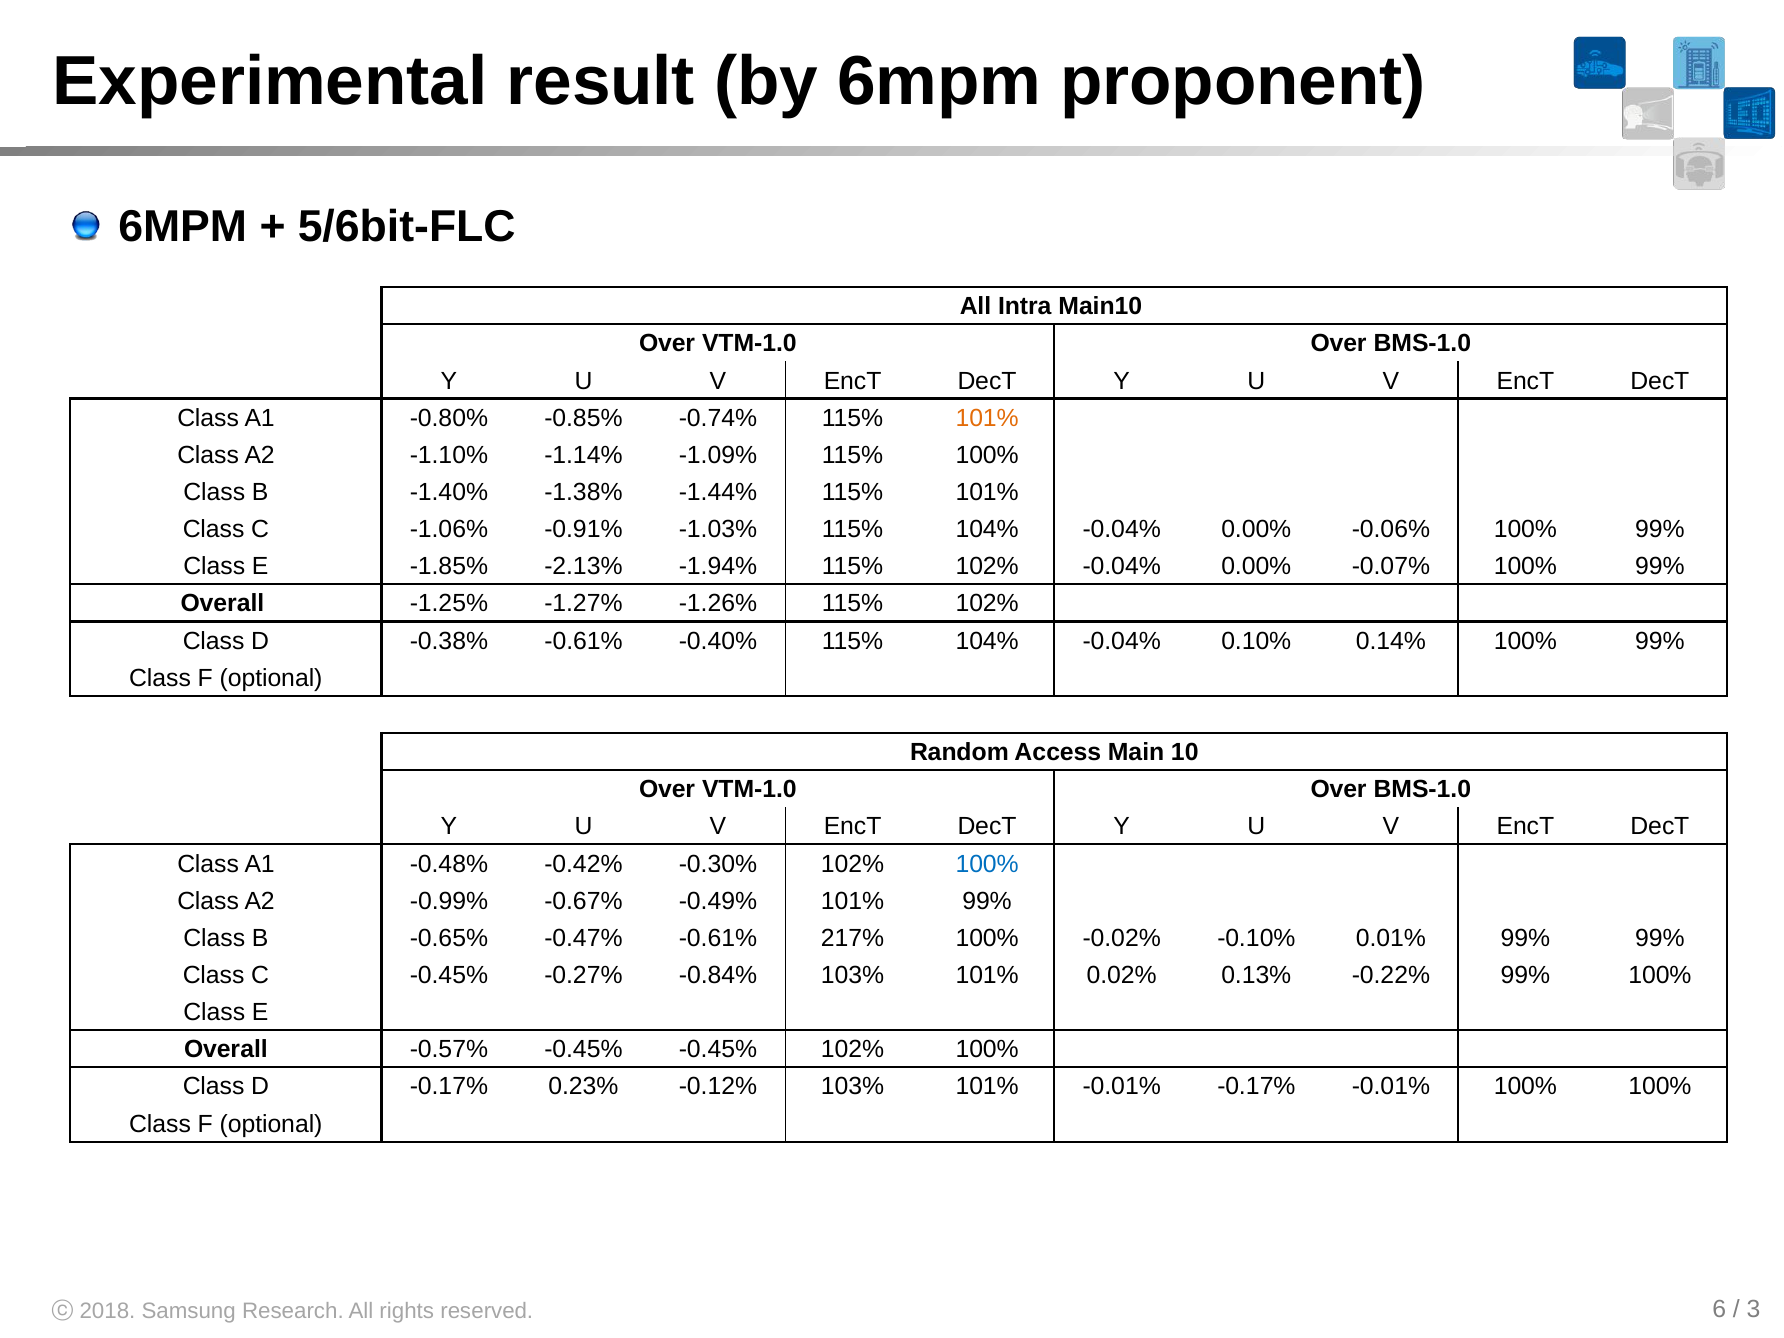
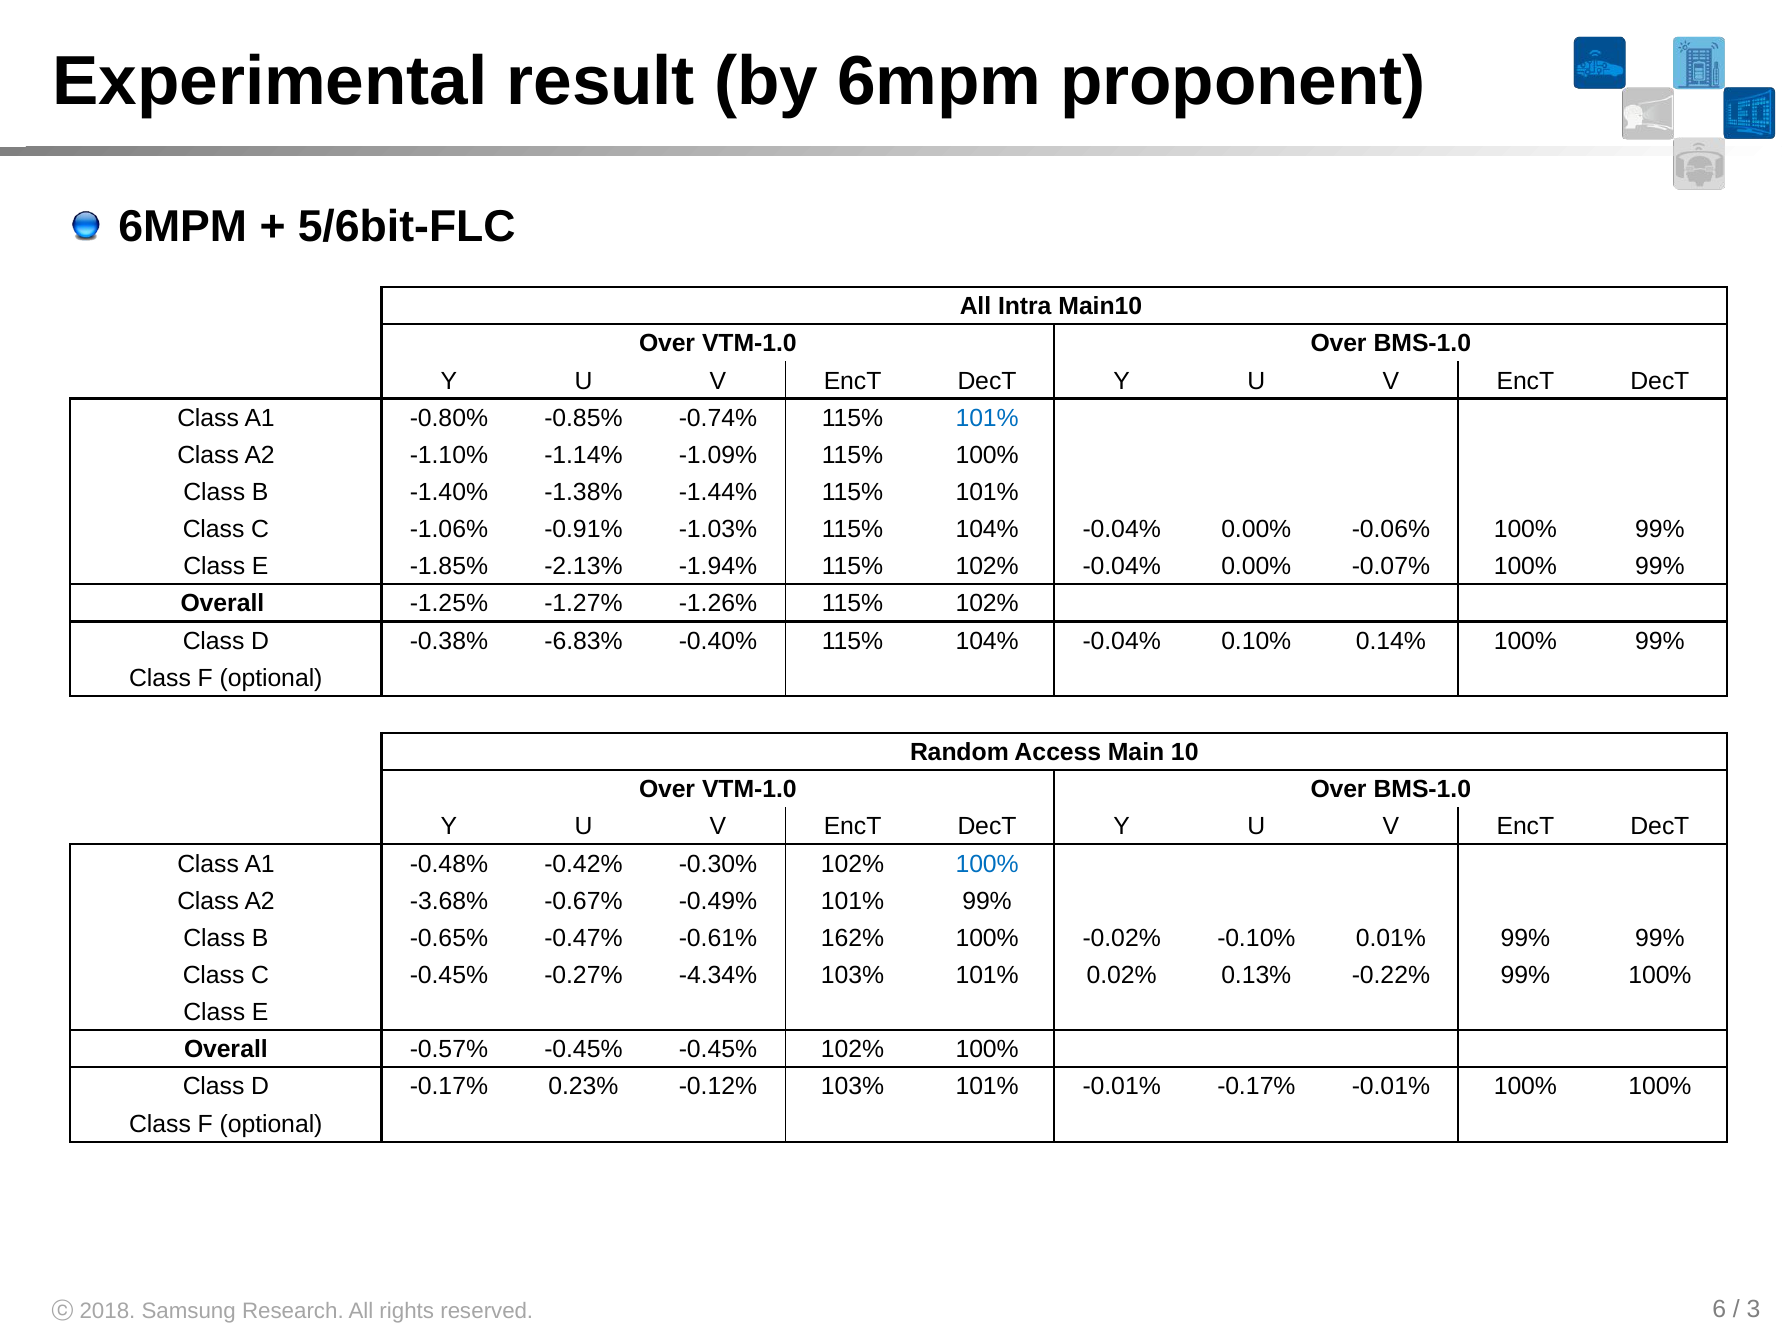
101% at (987, 418) colour: orange -> blue
-0.38% -0.61%: -0.61% -> -6.83%
-0.99%: -0.99% -> -3.68%
217%: 217% -> 162%
-0.84%: -0.84% -> -4.34%
